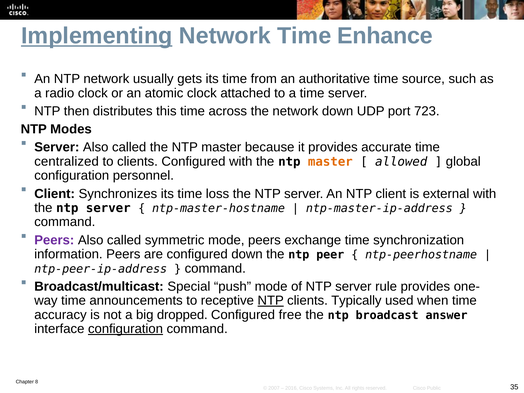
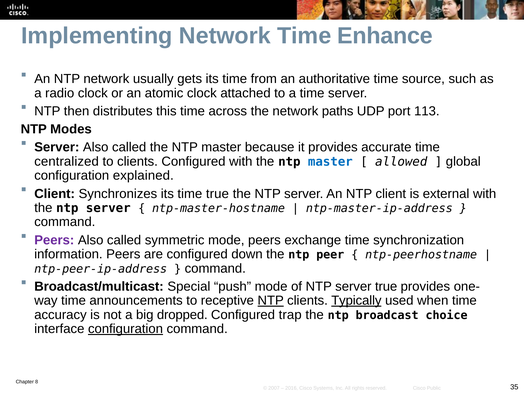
Implementing underline: present -> none
network down: down -> paths
723: 723 -> 113
master at (330, 162) colour: orange -> blue
personnel: personnel -> explained
time loss: loss -> true
server rule: rule -> true
Typically underline: none -> present
free: free -> trap
answer: answer -> choice
